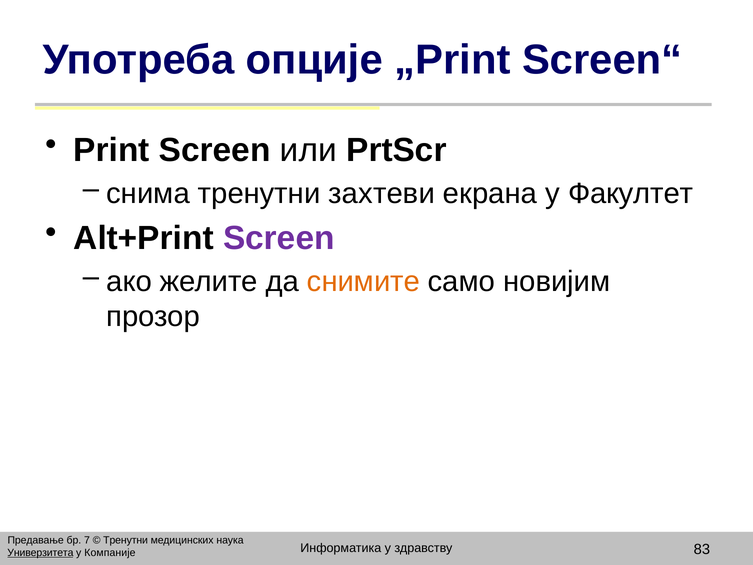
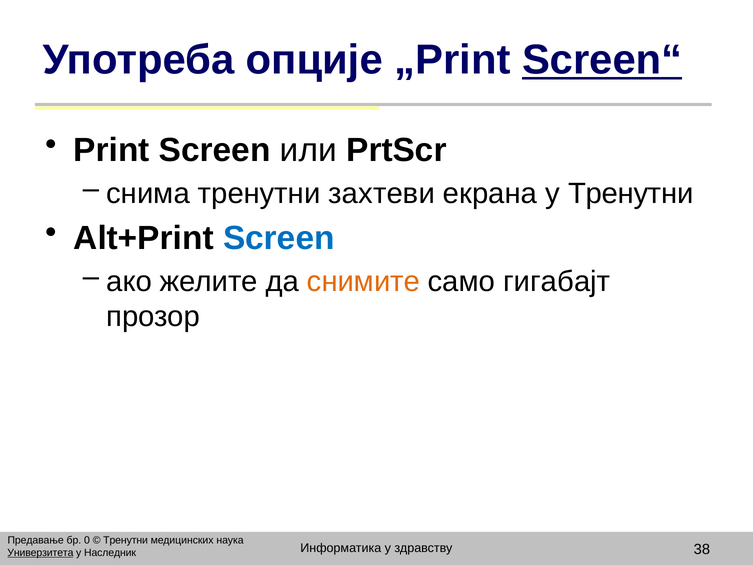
Screen“ underline: none -> present
у Факултет: Факултет -> Тренутни
Screen at (279, 238) colour: purple -> blue
новијим: новијим -> гигабајт
7: 7 -> 0
83: 83 -> 38
Компаније: Компаније -> Наследник
